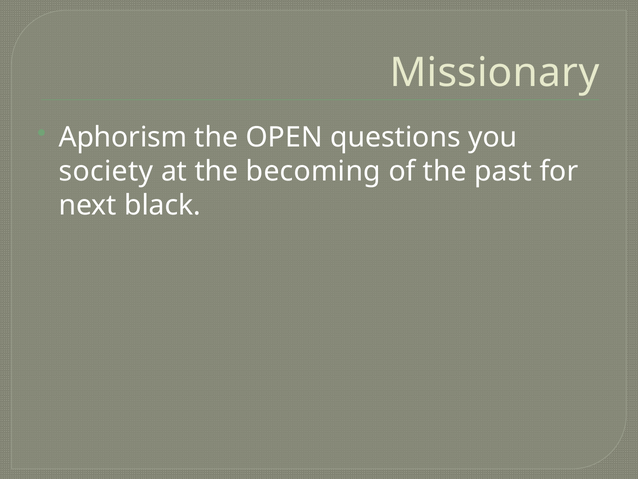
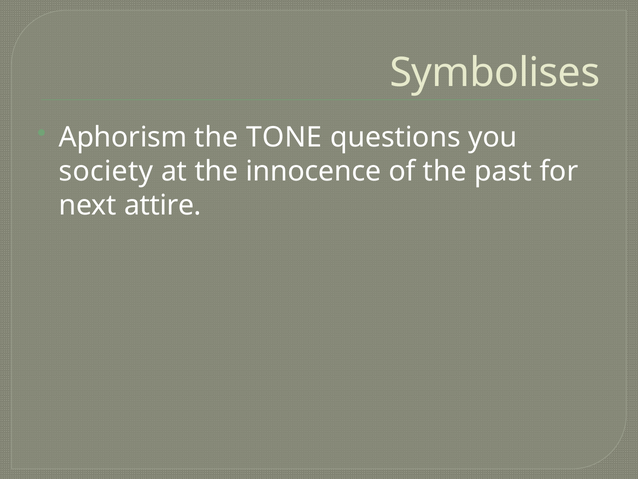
Missionary: Missionary -> Symbolises
OPEN: OPEN -> TONE
becoming: becoming -> innocence
black: black -> attire
